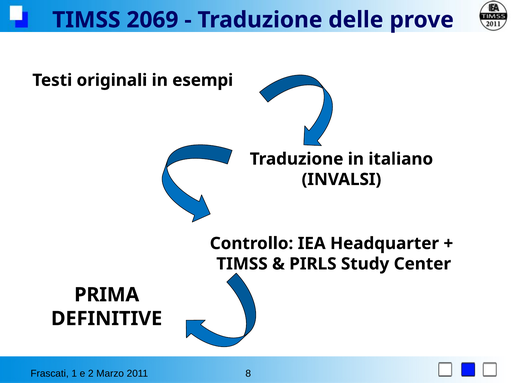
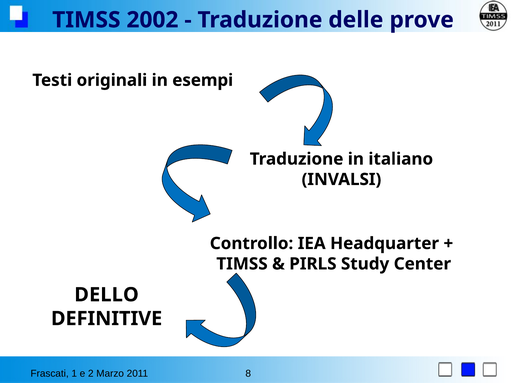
2069: 2069 -> 2002
PRIMA: PRIMA -> DELLO
